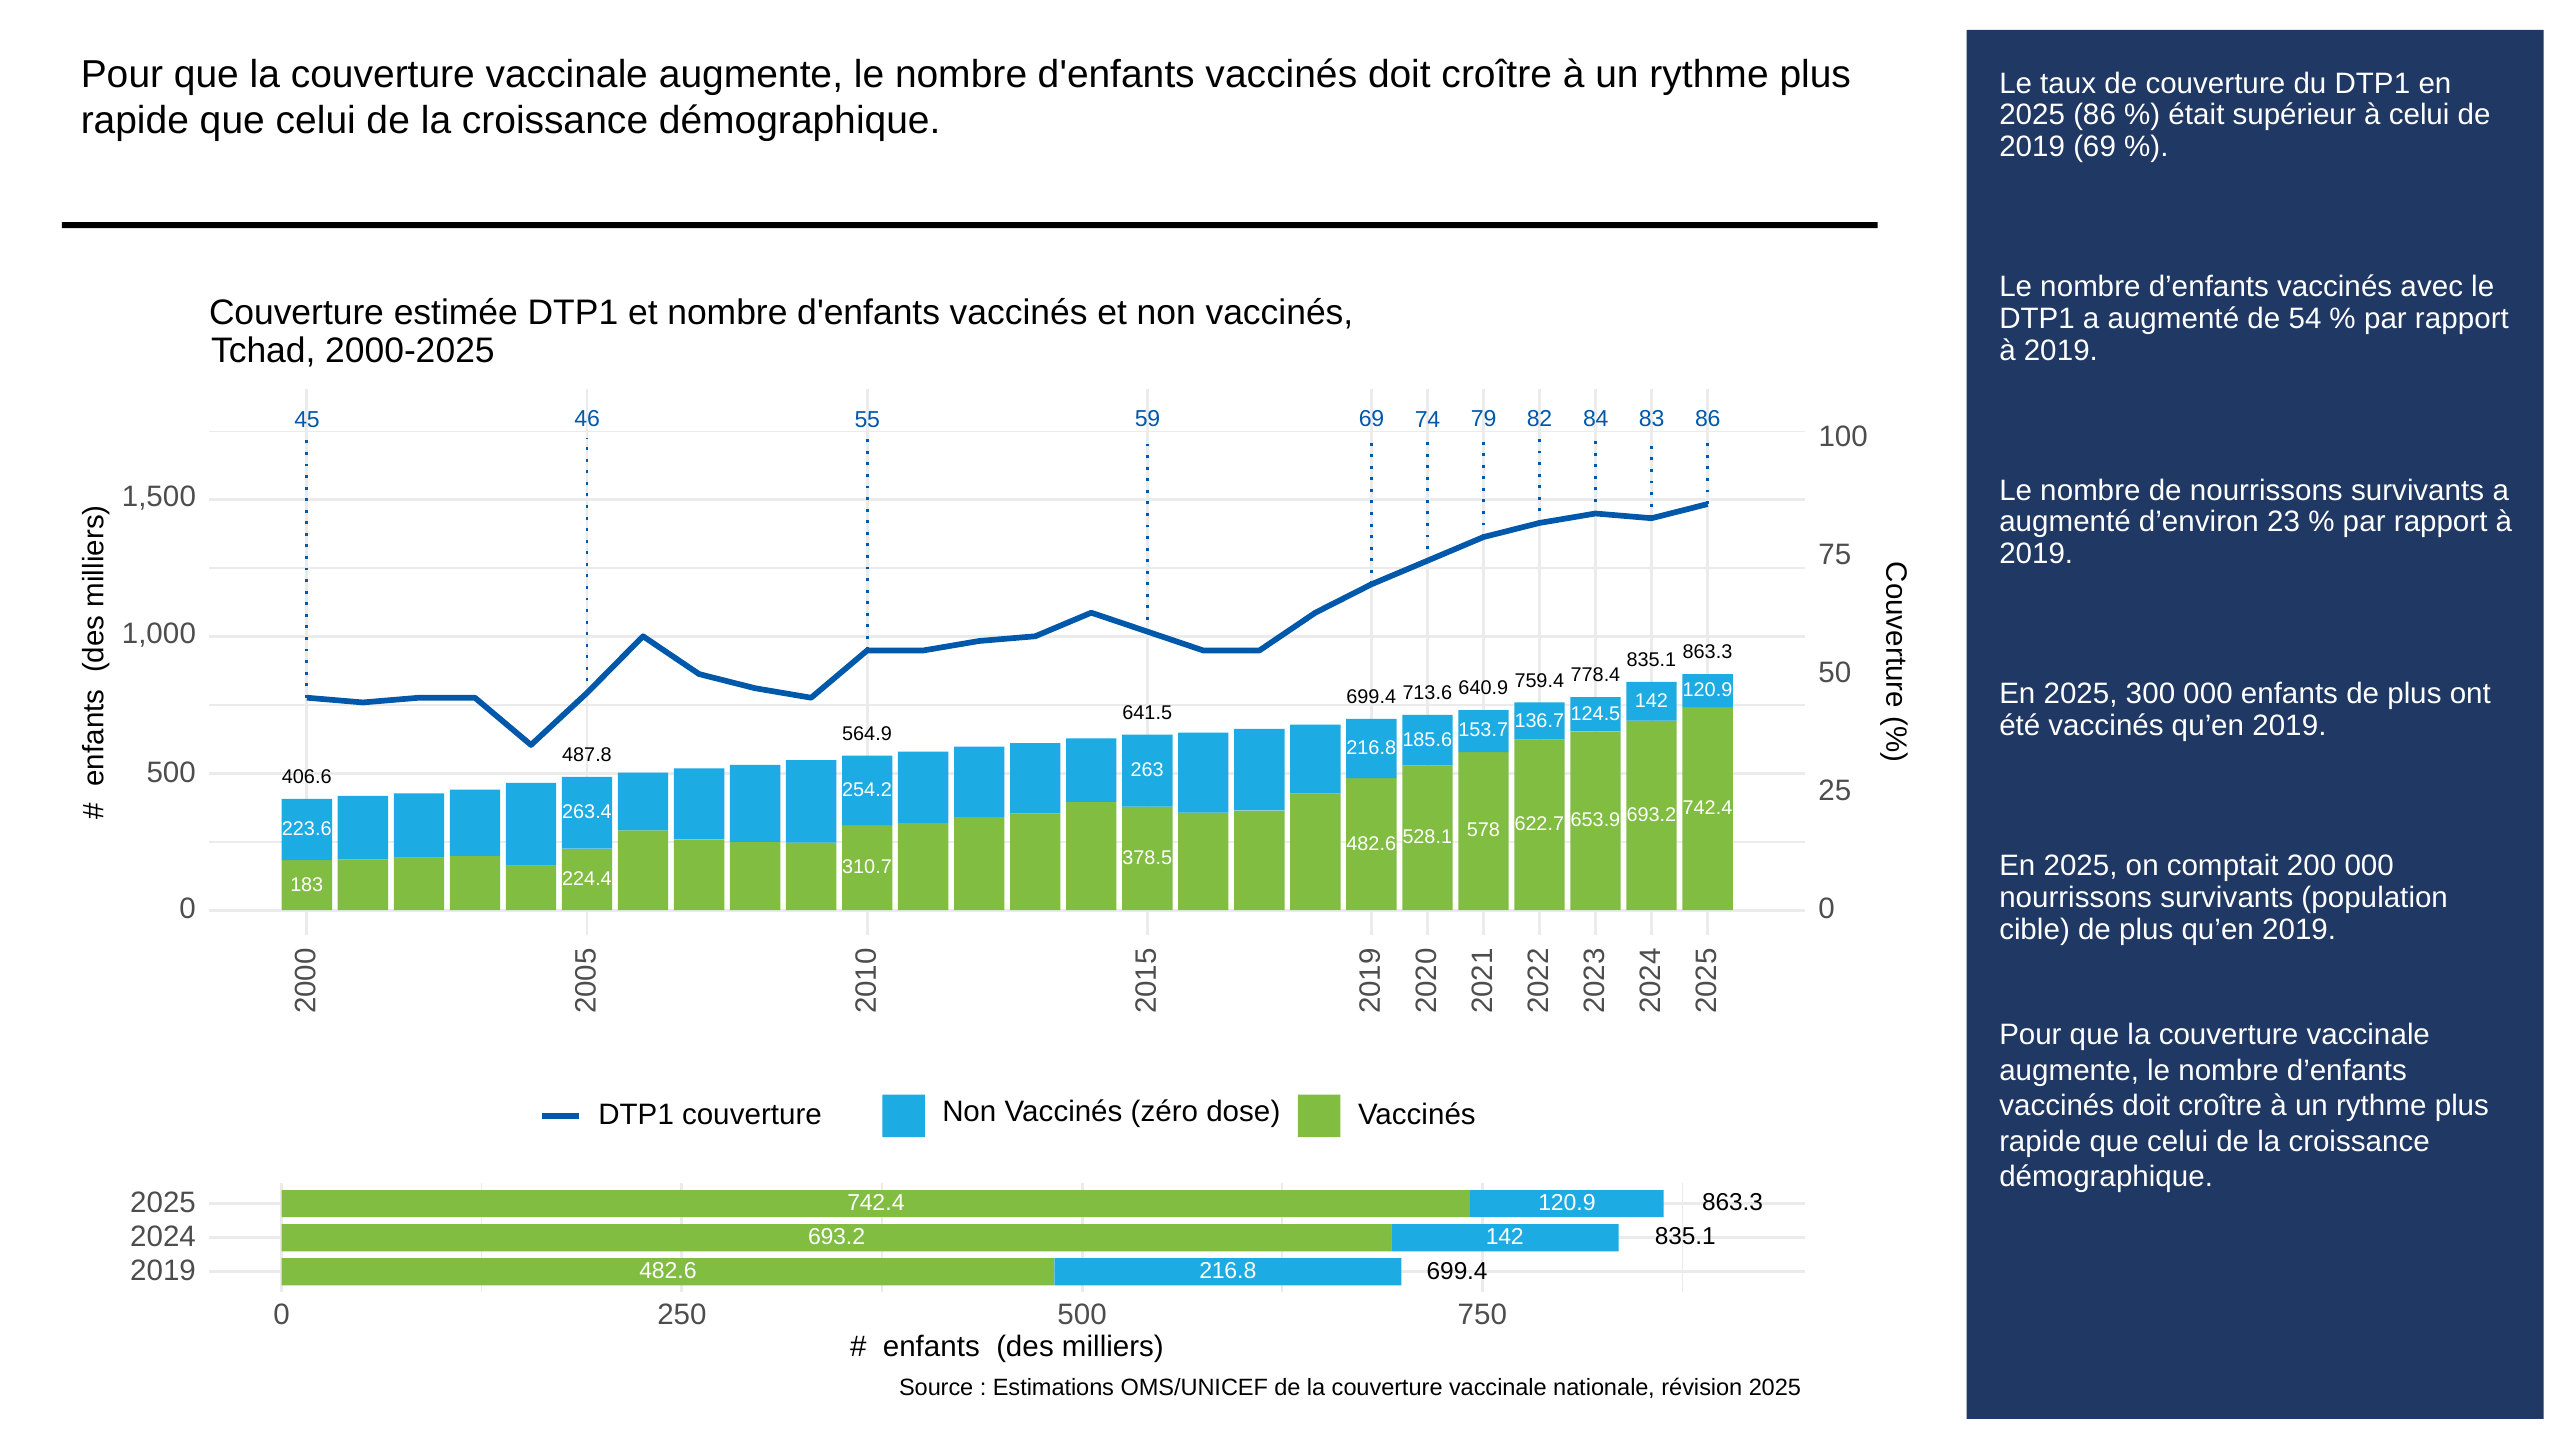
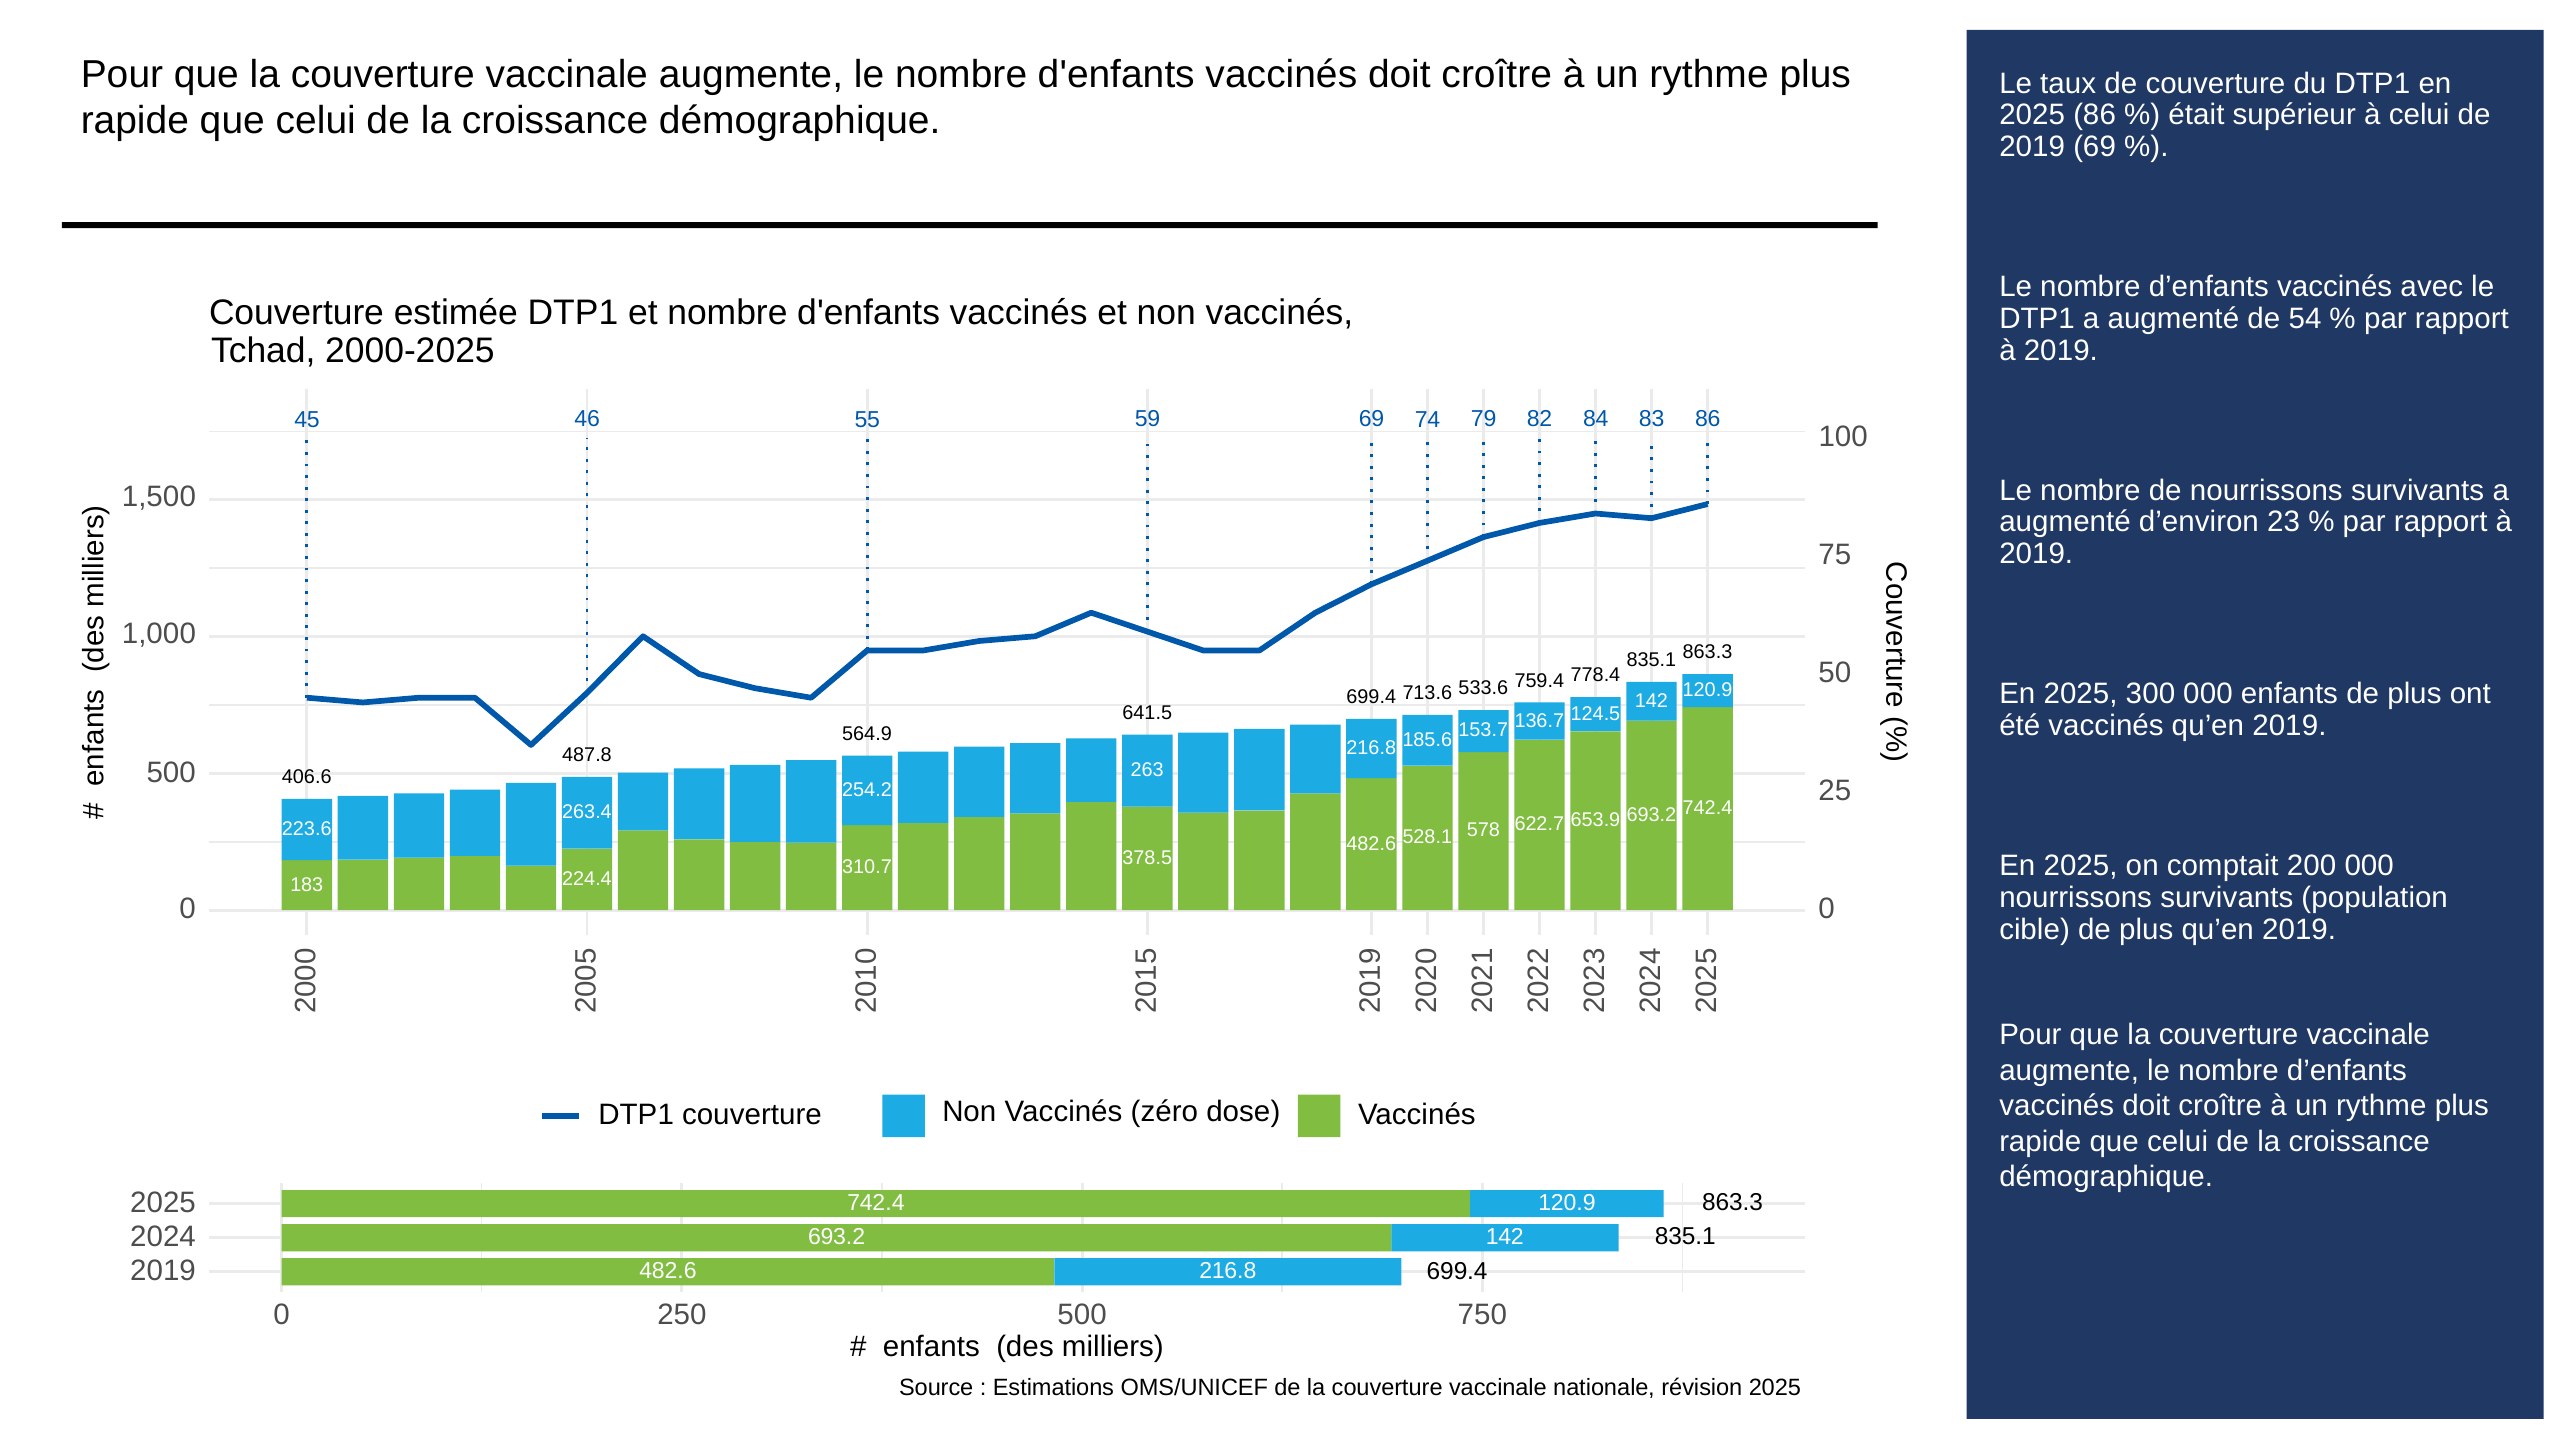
640.9: 640.9 -> 533.6
